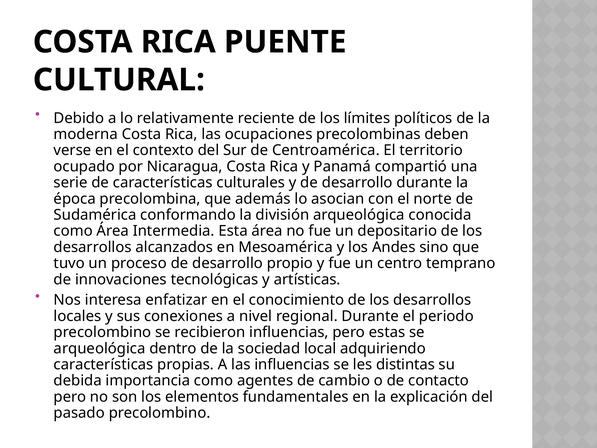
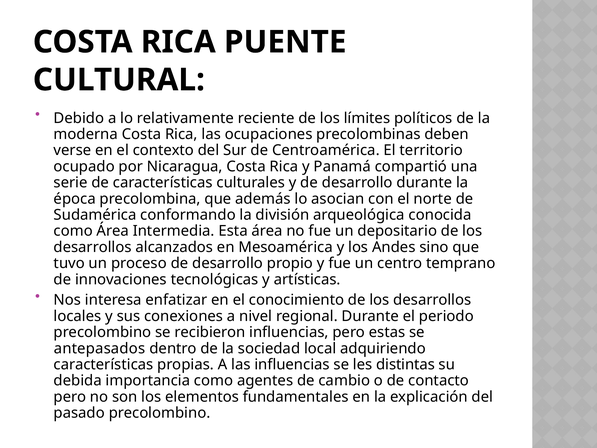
arqueológica at (100, 348): arqueológica -> antepasados
